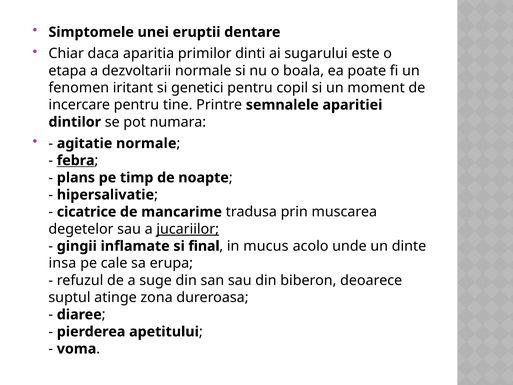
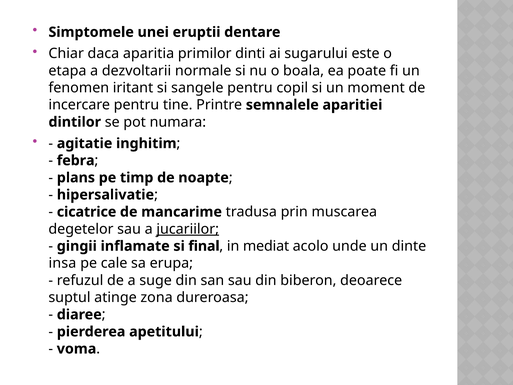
genetici: genetici -> sangele
agitatie normale: normale -> inghitim
febra underline: present -> none
mucus: mucus -> mediat
